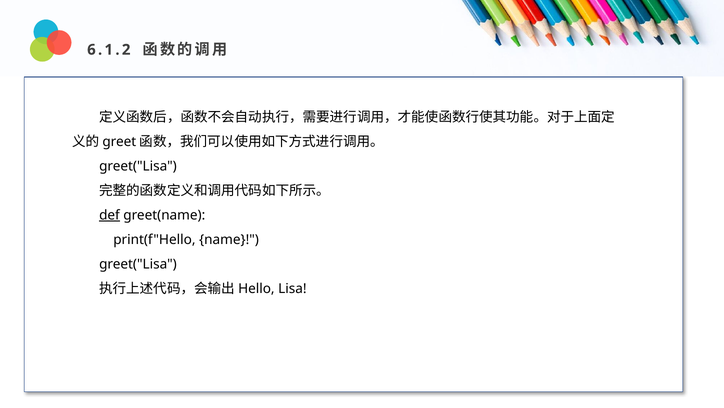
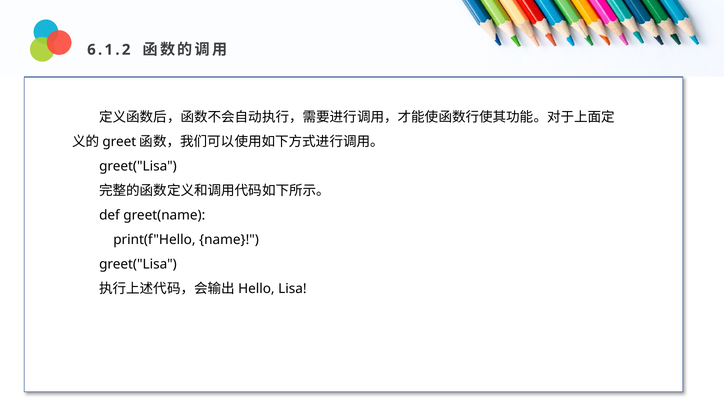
def underline: present -> none
